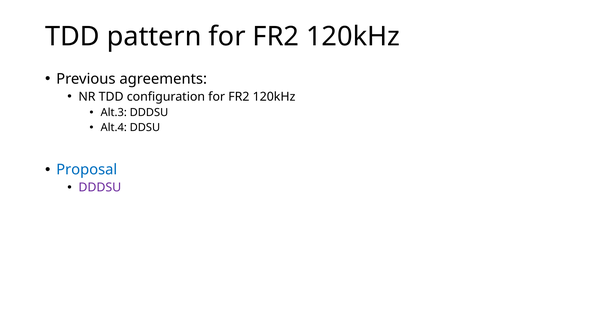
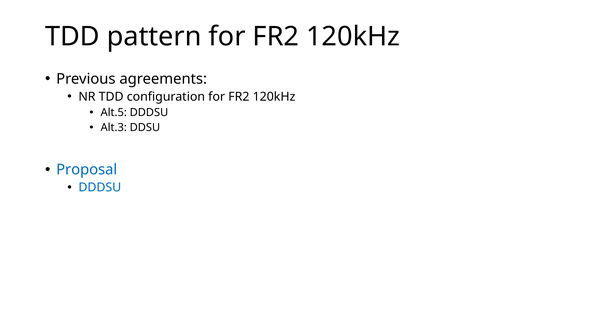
Alt.3: Alt.3 -> Alt.5
Alt.4: Alt.4 -> Alt.3
DDDSU at (100, 188) colour: purple -> blue
